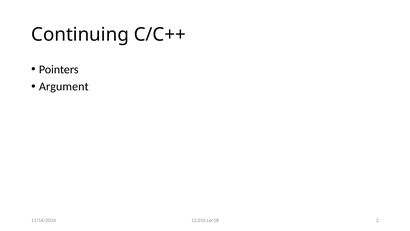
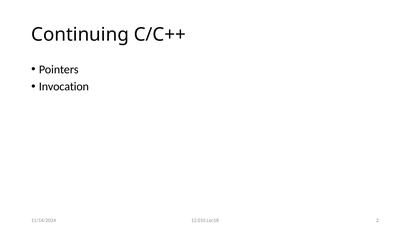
Argument: Argument -> Invocation
